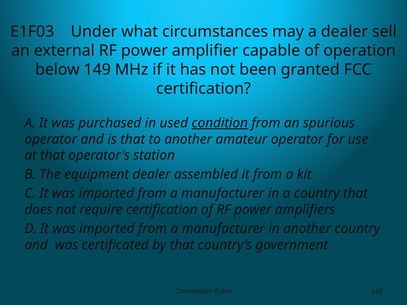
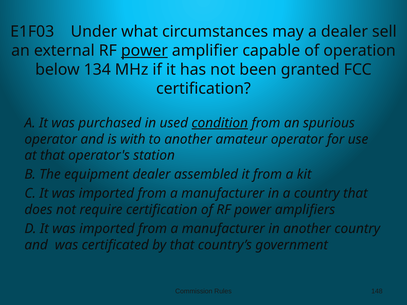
power at (144, 51) underline: none -> present
149: 149 -> 134
is that: that -> with
